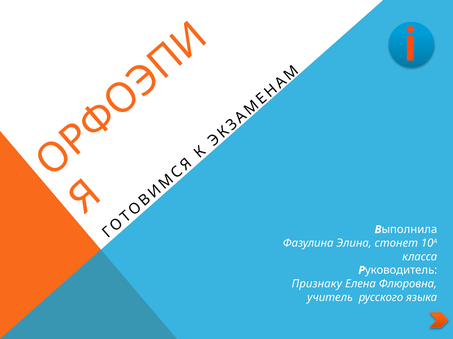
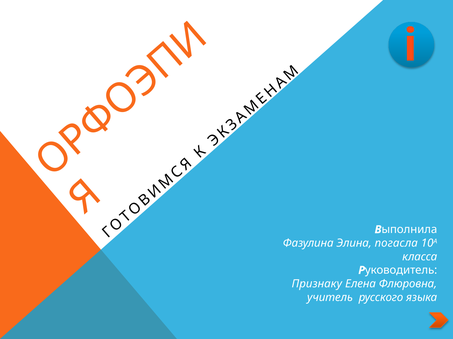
стонет: стонет -> погасла
